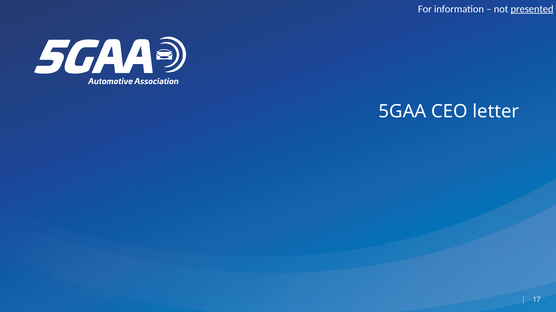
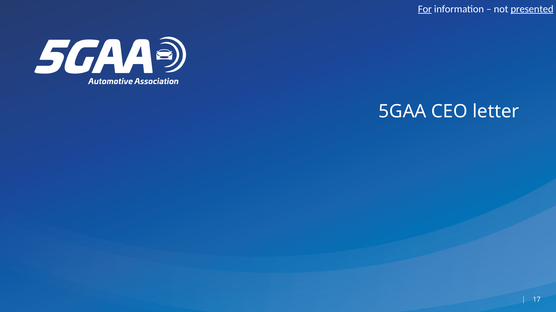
For underline: none -> present
